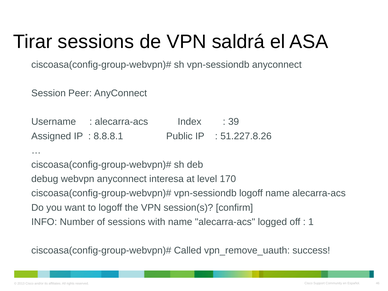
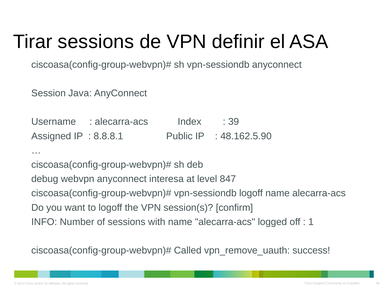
saldrá: saldrá -> definir
Peer: Peer -> Java
51.227.8.26: 51.227.8.26 -> 48.162.5.90
170: 170 -> 847
